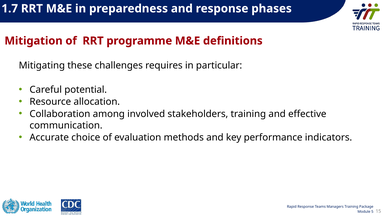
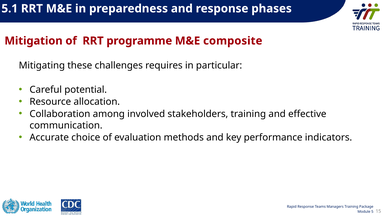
1.7: 1.7 -> 5.1
definitions: definitions -> composite
